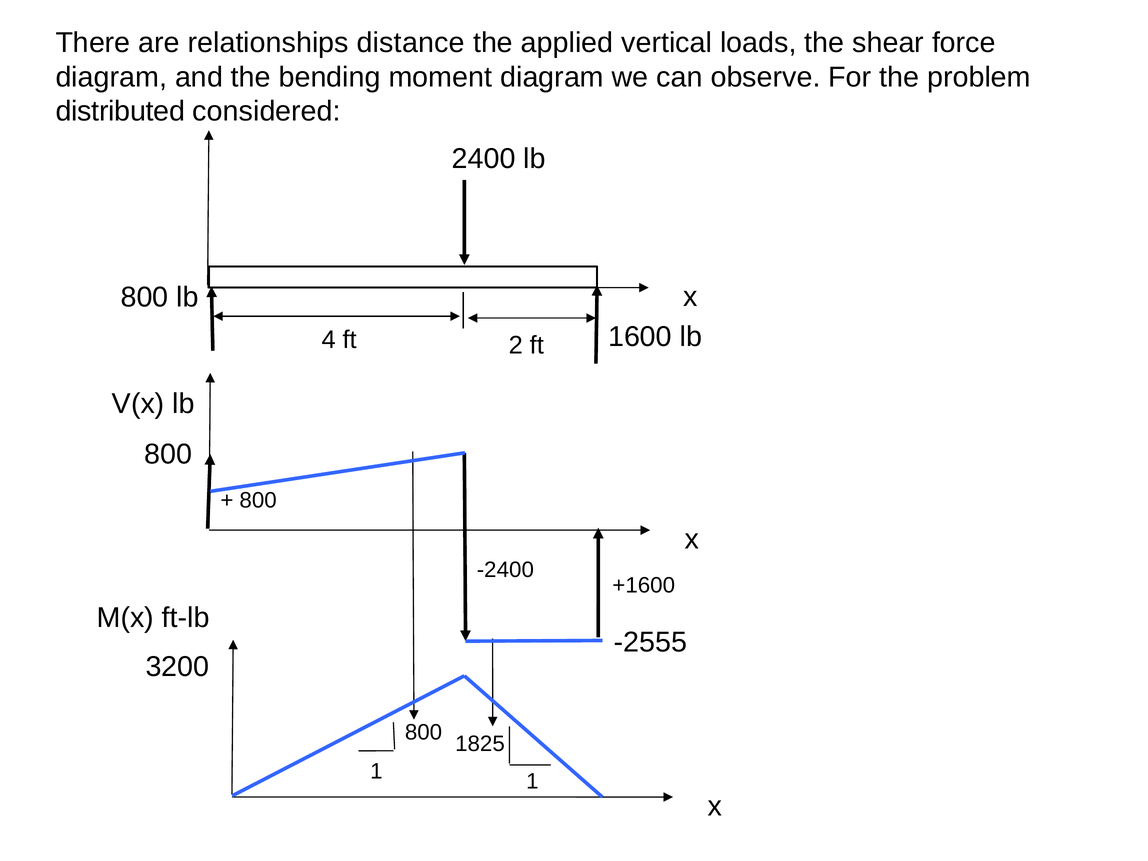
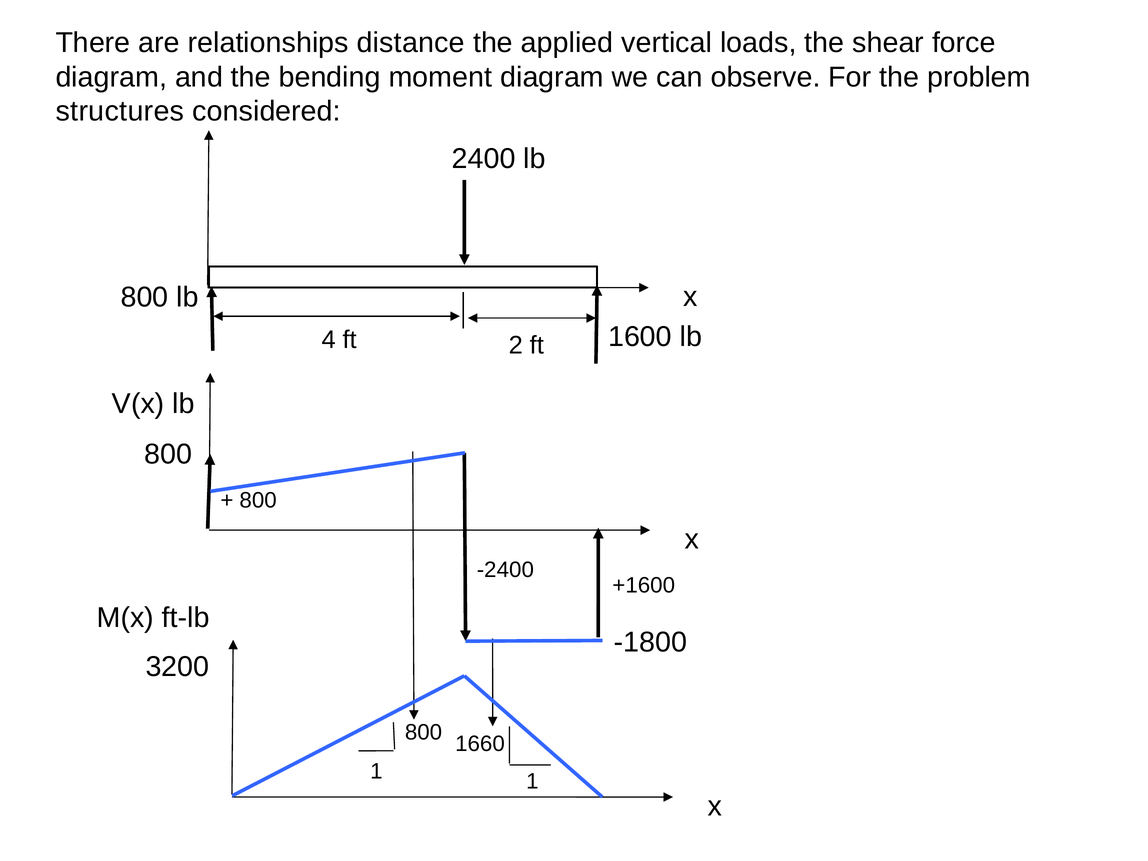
distributed: distributed -> structures
-2555: -2555 -> -1800
1825: 1825 -> 1660
